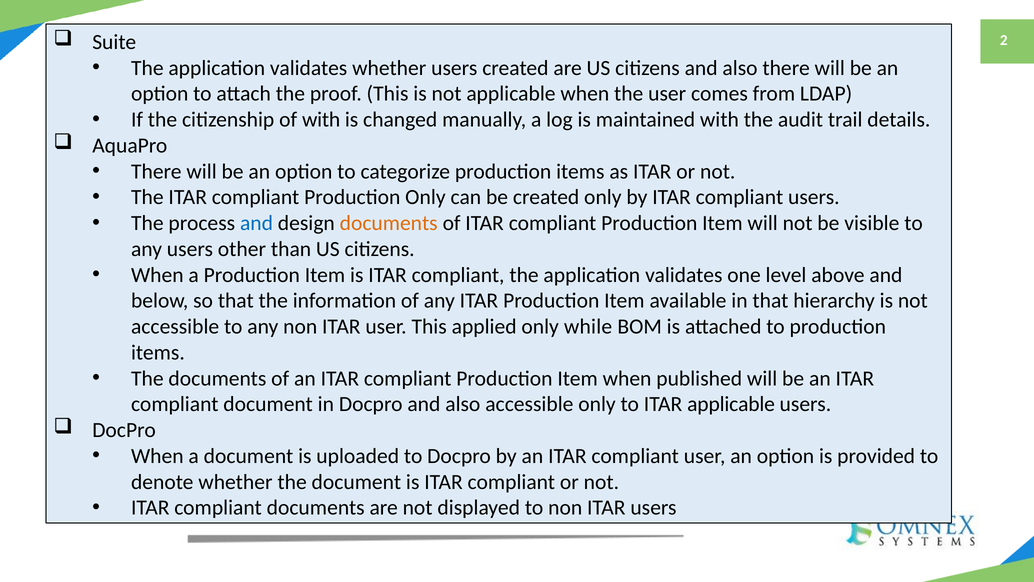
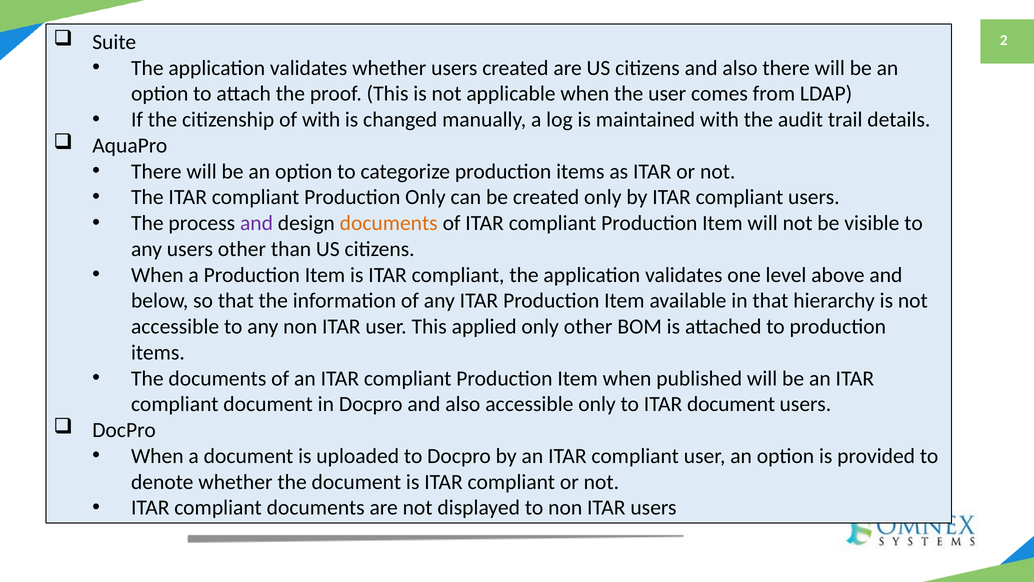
and at (257, 223) colour: blue -> purple
only while: while -> other
ITAR applicable: applicable -> document
